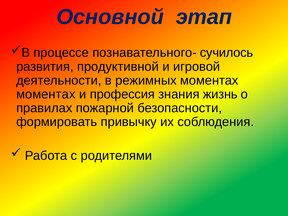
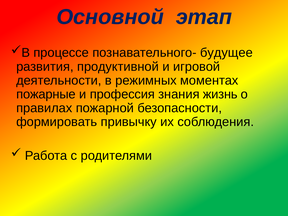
сучилось: сучилось -> будущее
моментах at (46, 94): моментах -> пожарные
